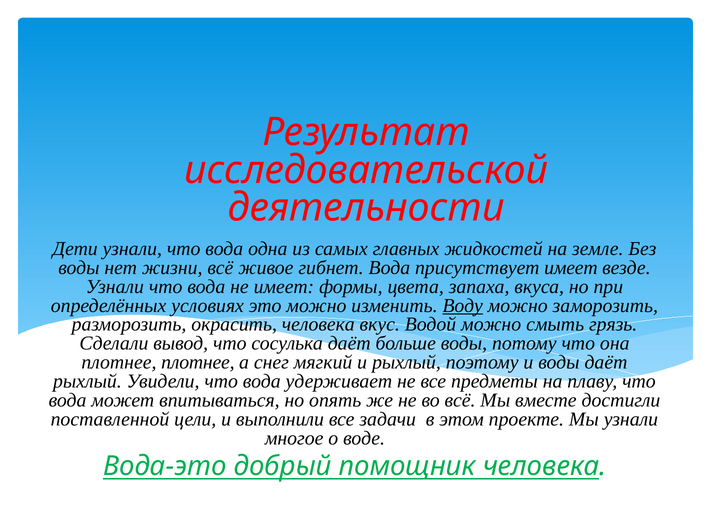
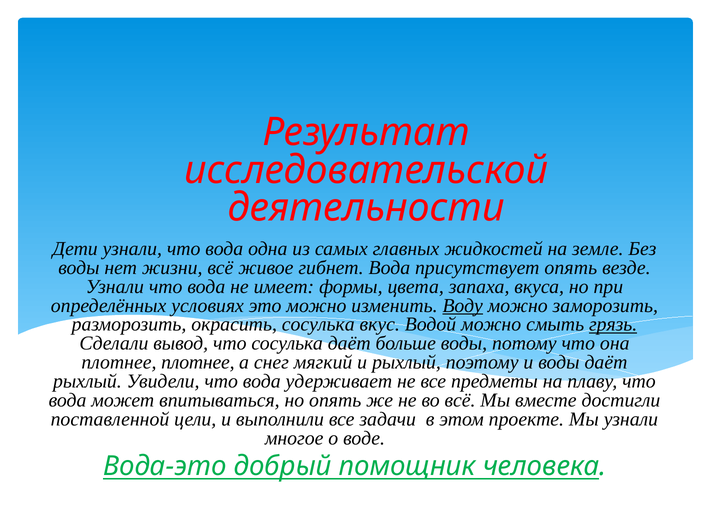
присутствует имеет: имеет -> опять
окрасить человека: человека -> сосулька
грязь underline: none -> present
